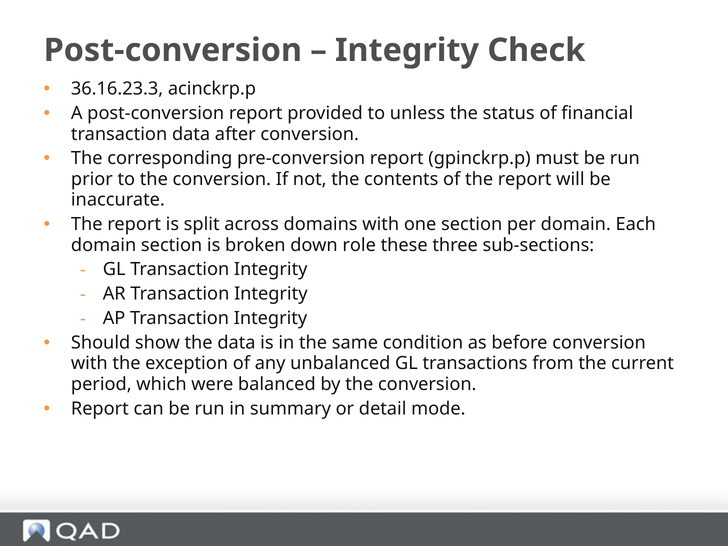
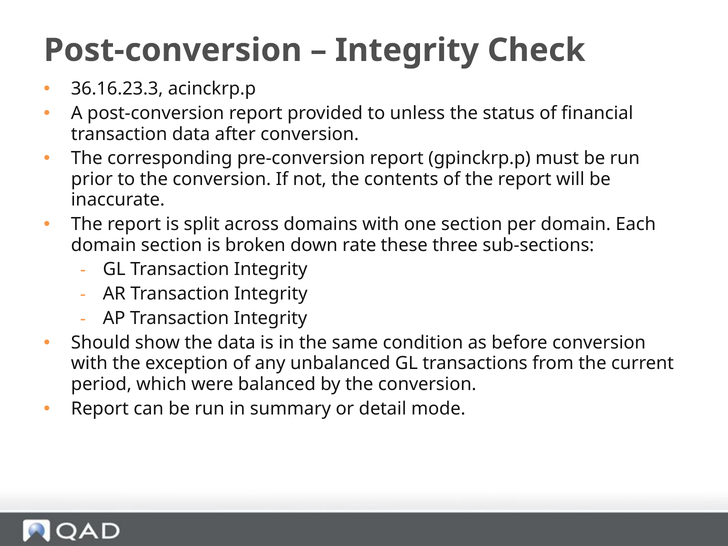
role: role -> rate
